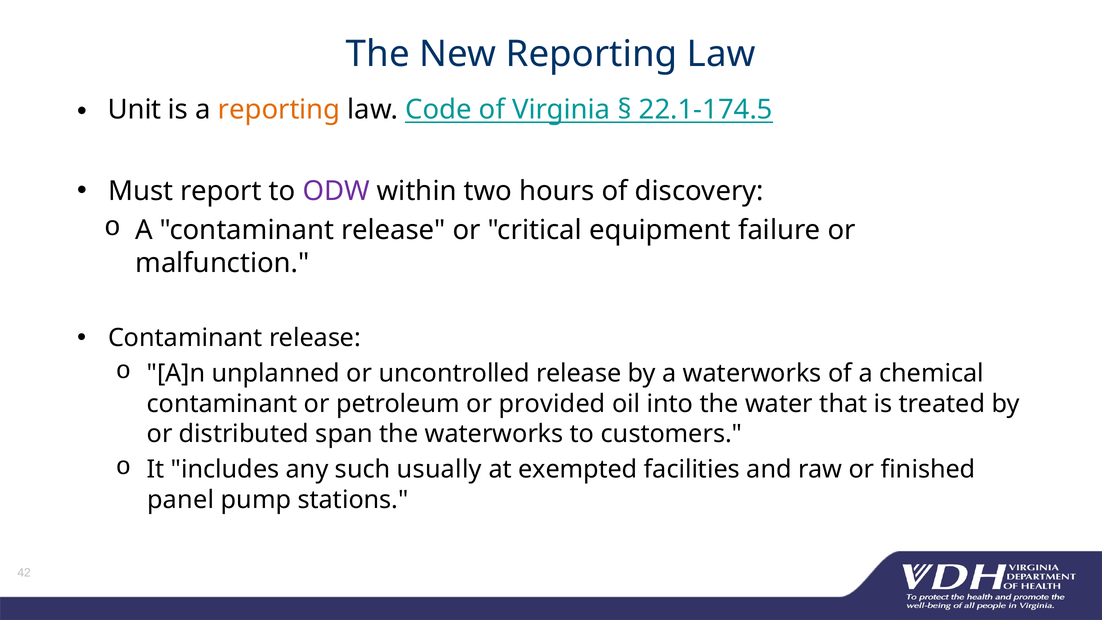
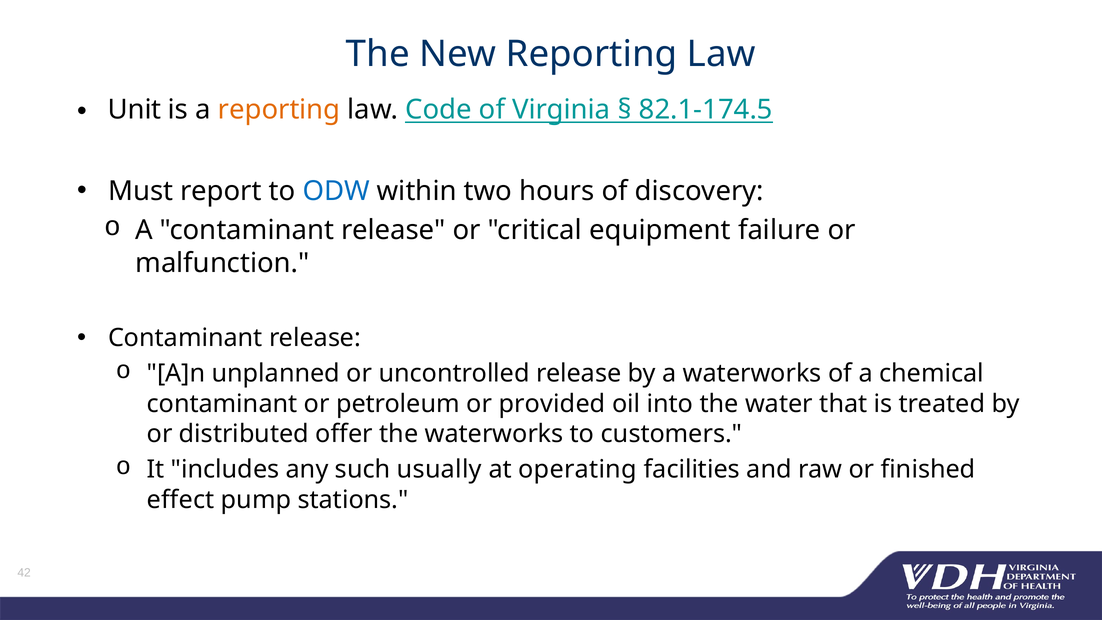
22.1-174.5: 22.1-174.5 -> 82.1-174.5
ODW colour: purple -> blue
span: span -> offer
exempted: exempted -> operating
panel: panel -> effect
